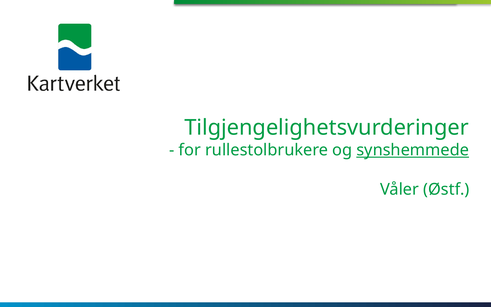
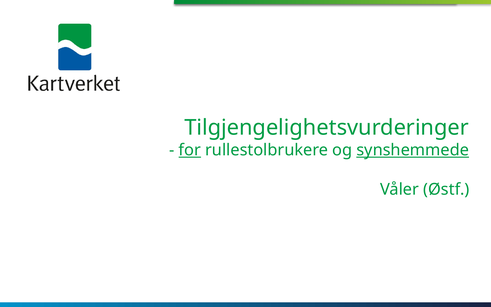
for underline: none -> present
